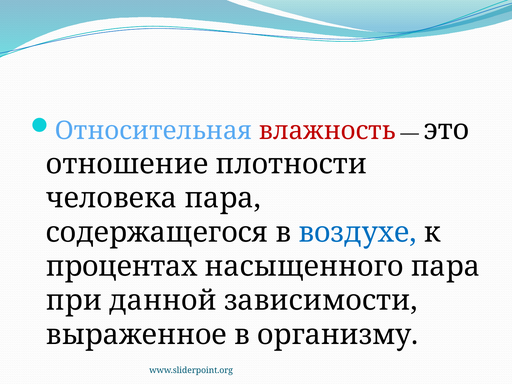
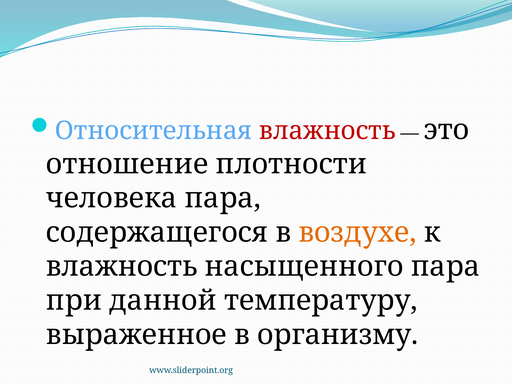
воздухе colour: blue -> orange
процентах at (122, 266): процентах -> влажность
зависимости: зависимости -> температуру
